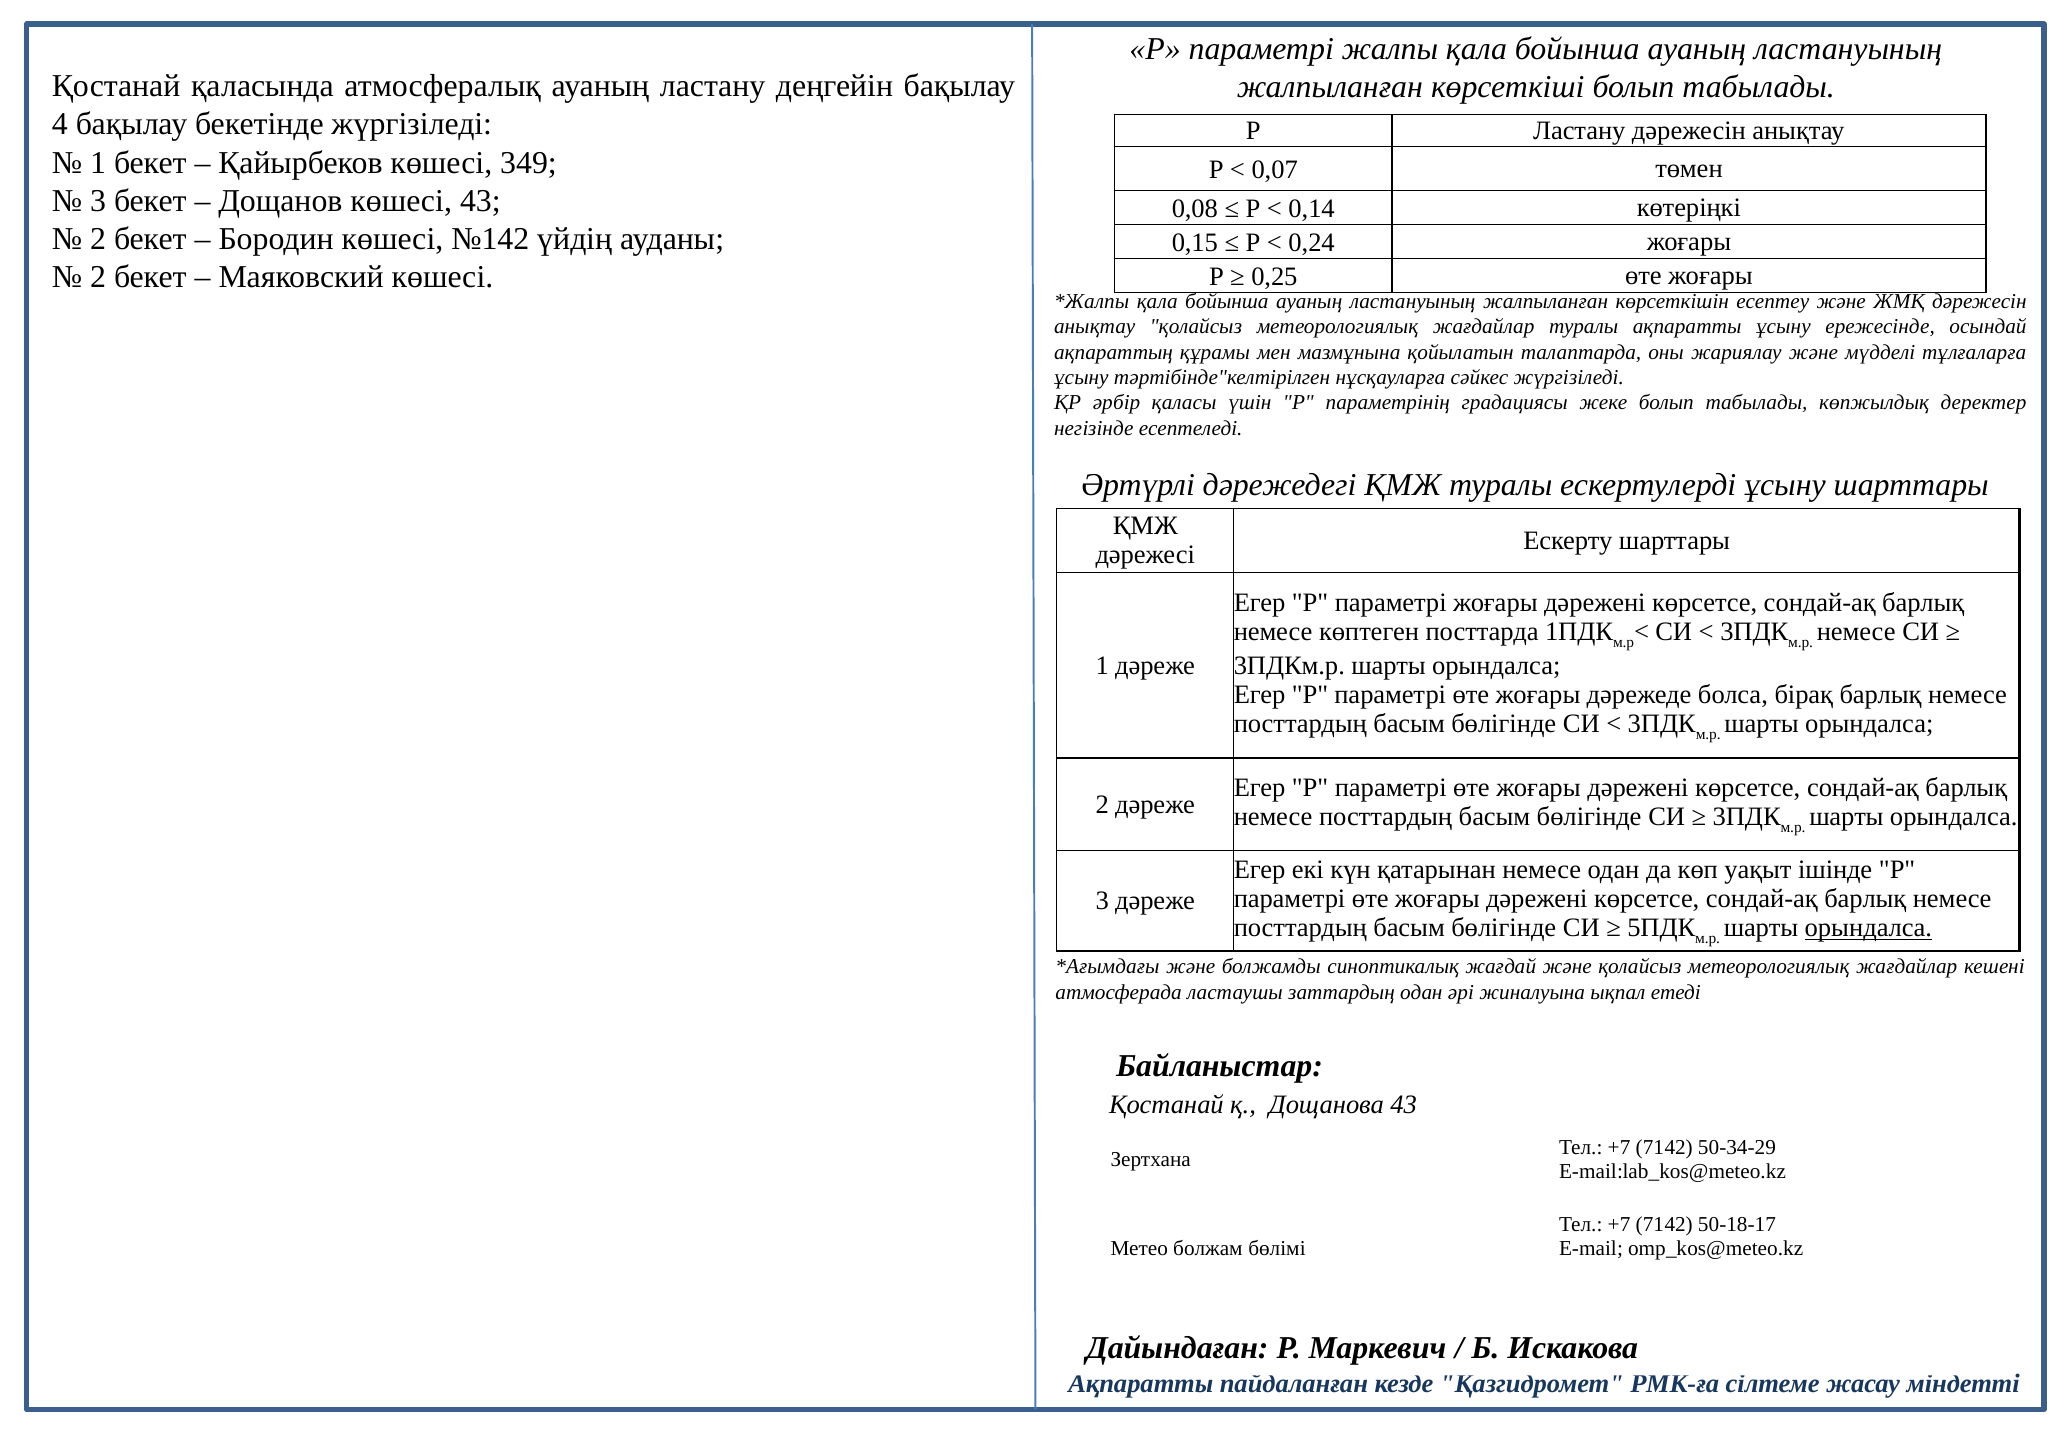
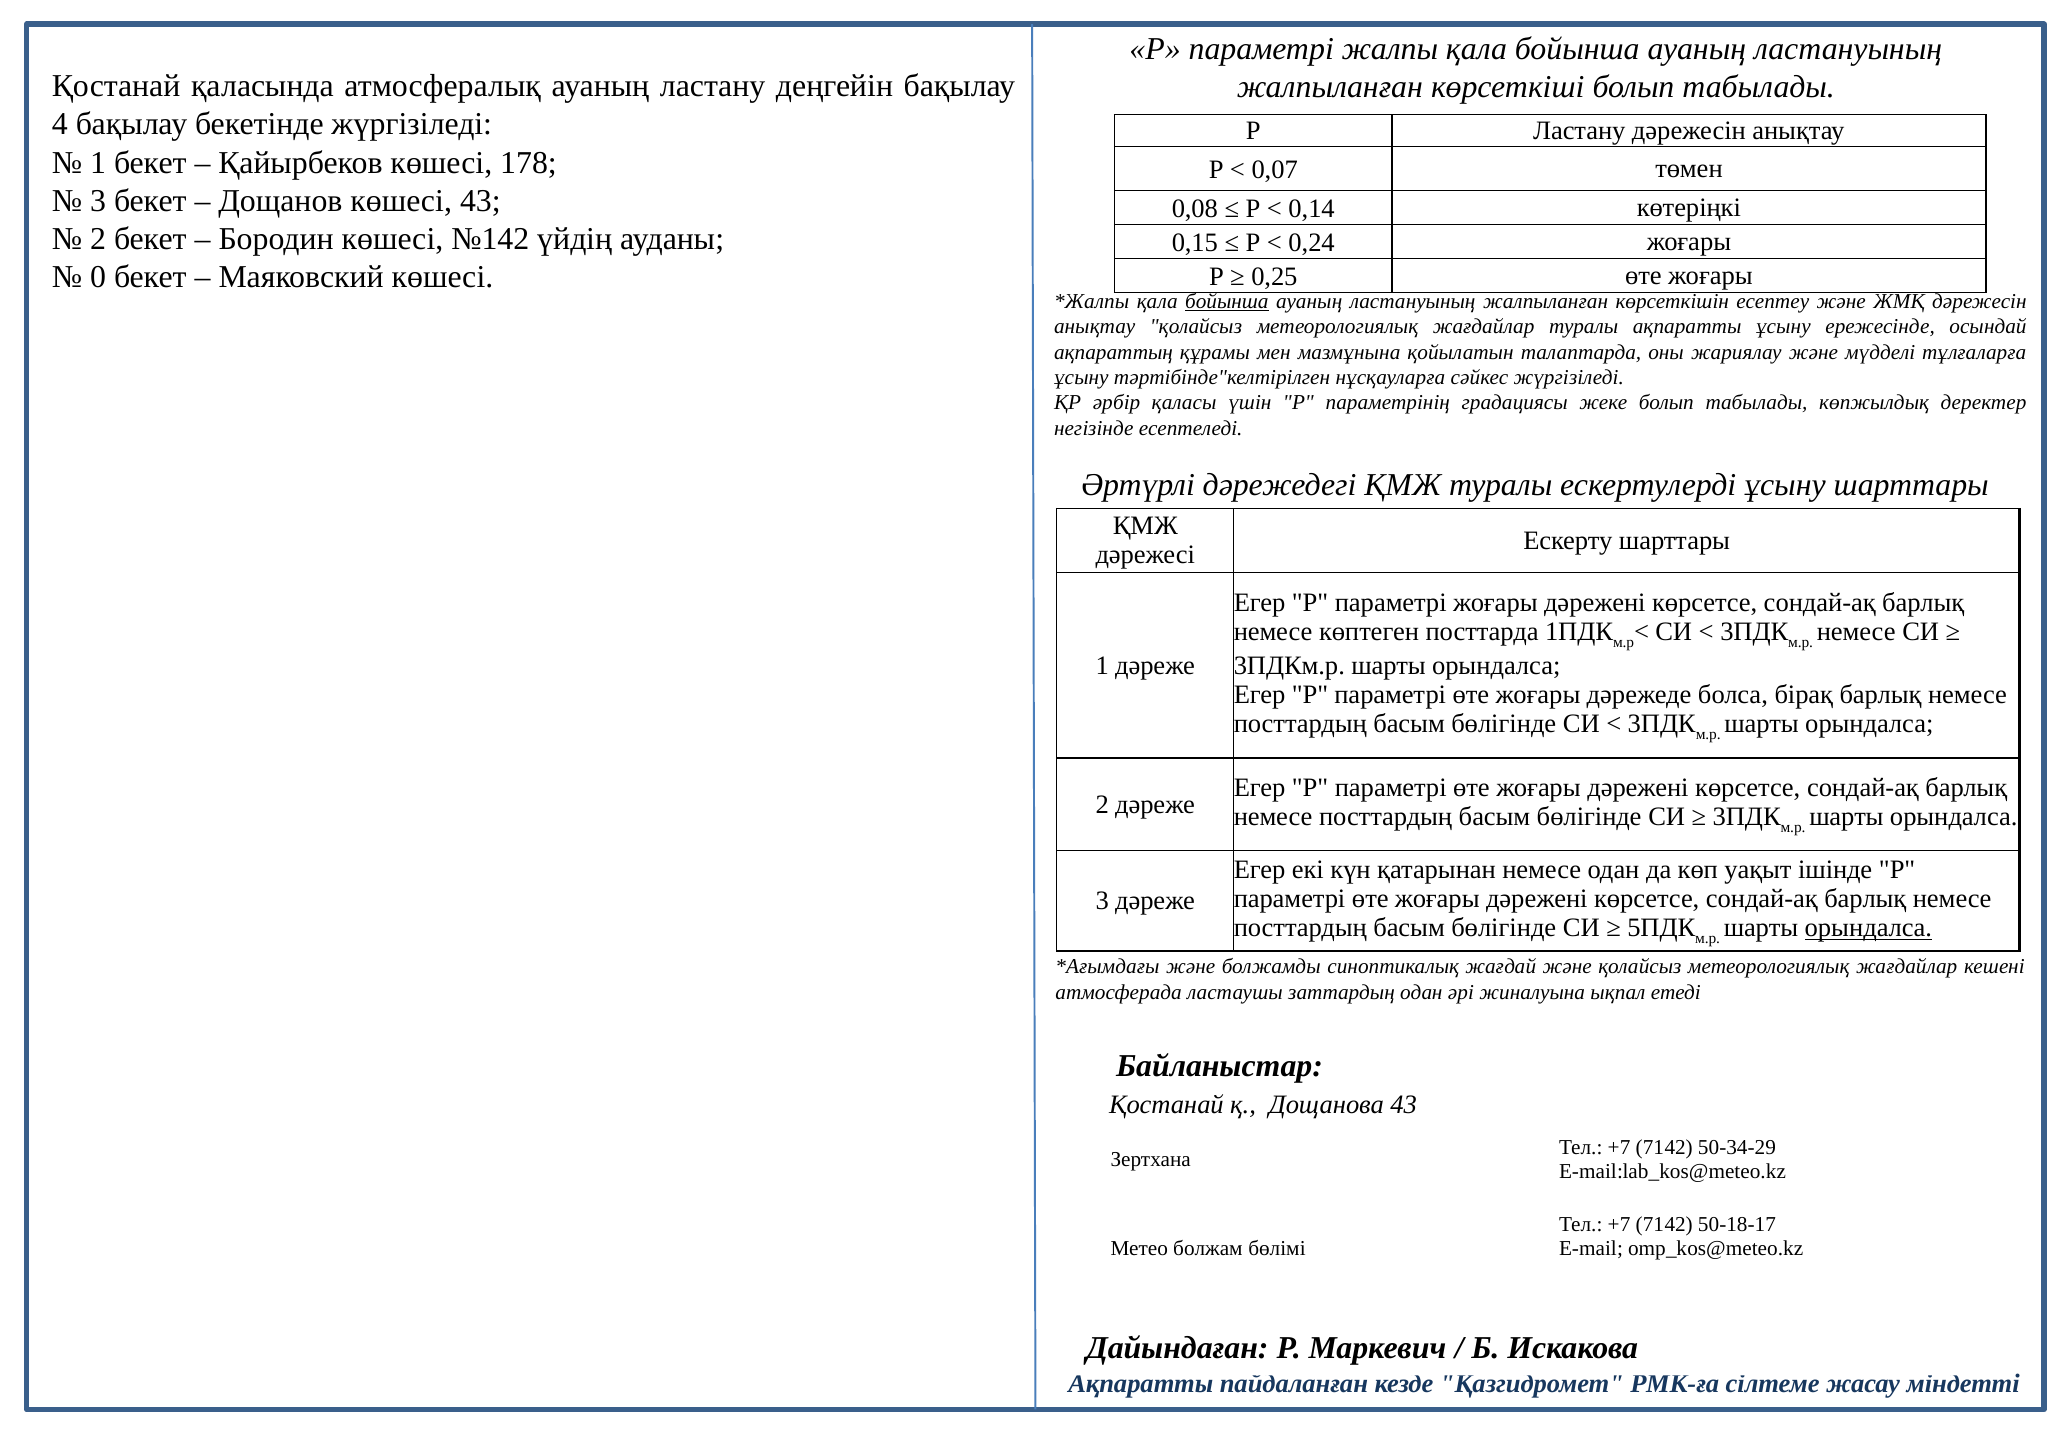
349: 349 -> 178
2 at (98, 277): 2 -> 0
бойынша at (1227, 301) underline: none -> present
